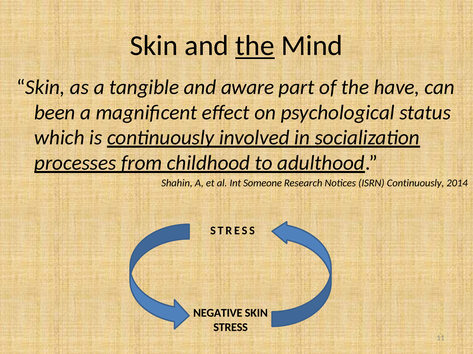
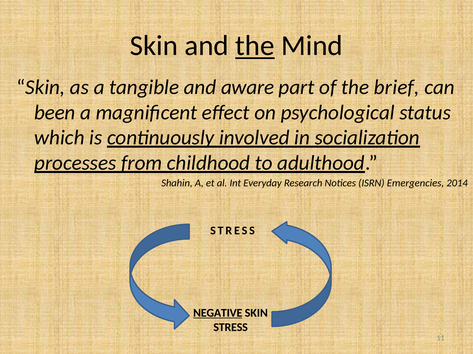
have: have -> brief
Someone: Someone -> Everyday
ISRN Continuously: Continuously -> Emergencies
NEGATIVE underline: none -> present
